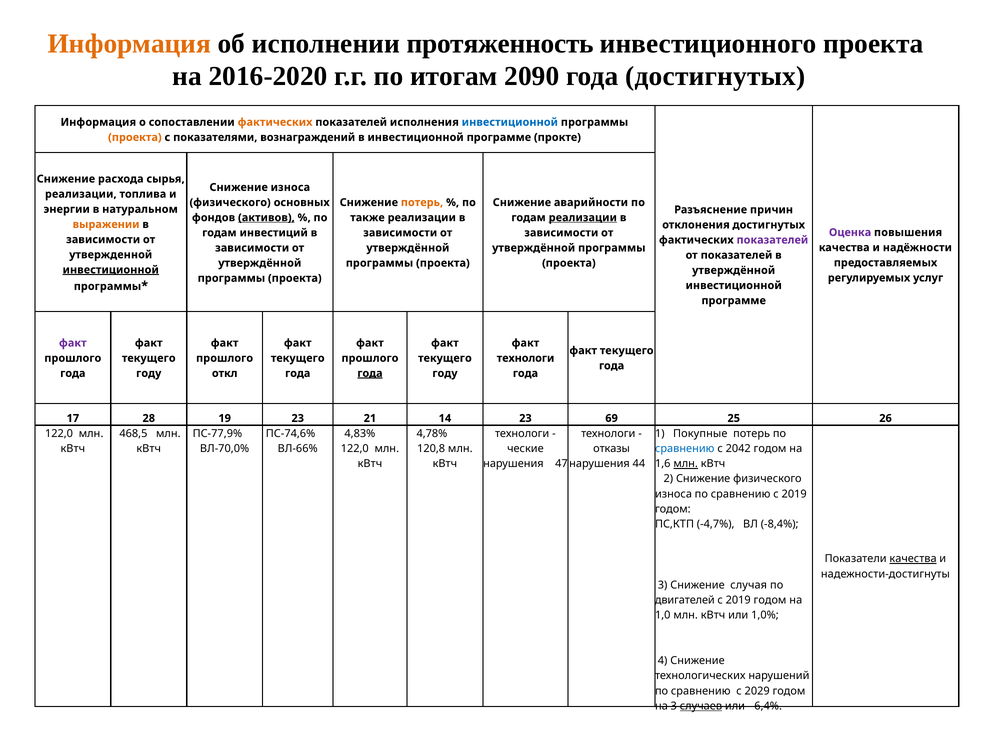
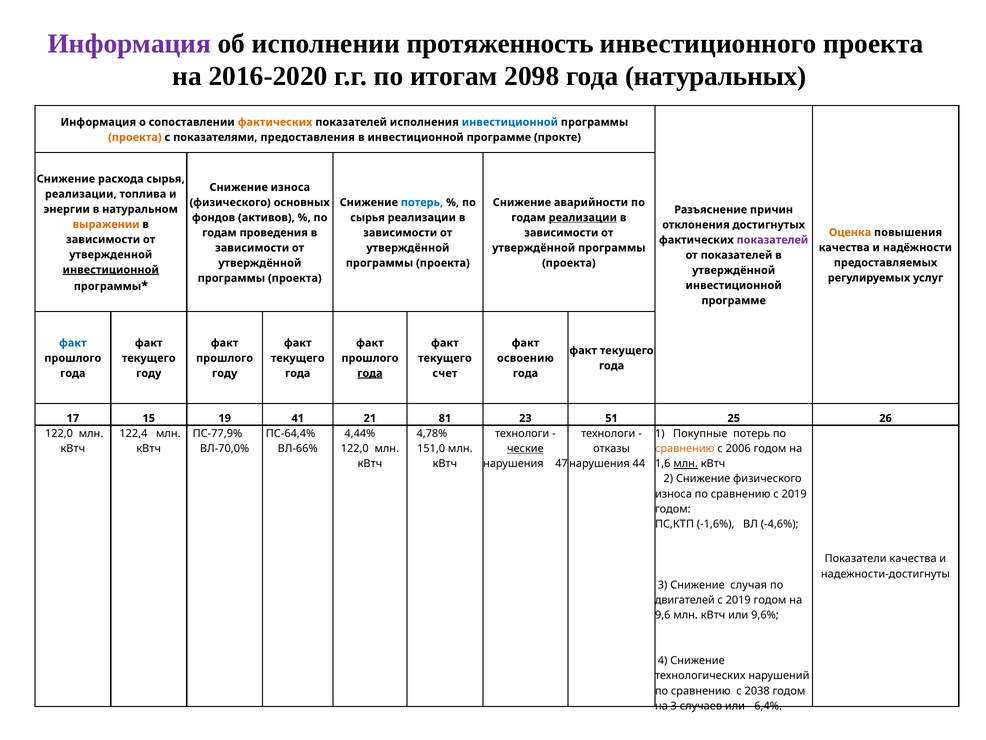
Информация at (129, 44) colour: orange -> purple
2090: 2090 -> 2098
года достигнутых: достигнутых -> натуральных
вознаграждений: вознаграждений -> предоставления
потерь at (422, 202) colour: orange -> blue
активов underline: present -> none
также at (367, 217): также -> сырья
Оценка colour: purple -> orange
инвестиций: инвестиций -> проведения
факт at (73, 343) colour: purple -> blue
технологи at (526, 358): технологи -> освоению
откл at (225, 373): откл -> году
году at (445, 373): году -> счет
28: 28 -> 15
19 23: 23 -> 41
14: 14 -> 81
69: 69 -> 51
468,5: 468,5 -> 122,4
ПС-74,6%: ПС-74,6% -> ПС-64,4%
4,83%: 4,83% -> 4,44%
120,8: 120,8 -> 151,0
ческие underline: none -> present
сравнению at (685, 448) colour: blue -> orange
2042: 2042 -> 2006
-4,7%: -4,7% -> -1,6%
-8,4%: -8,4% -> -4,6%
качества at (913, 558) underline: present -> none
1,0: 1,0 -> 9,6
1,0%: 1,0% -> 9,6%
2029: 2029 -> 2038
случаев underline: present -> none
